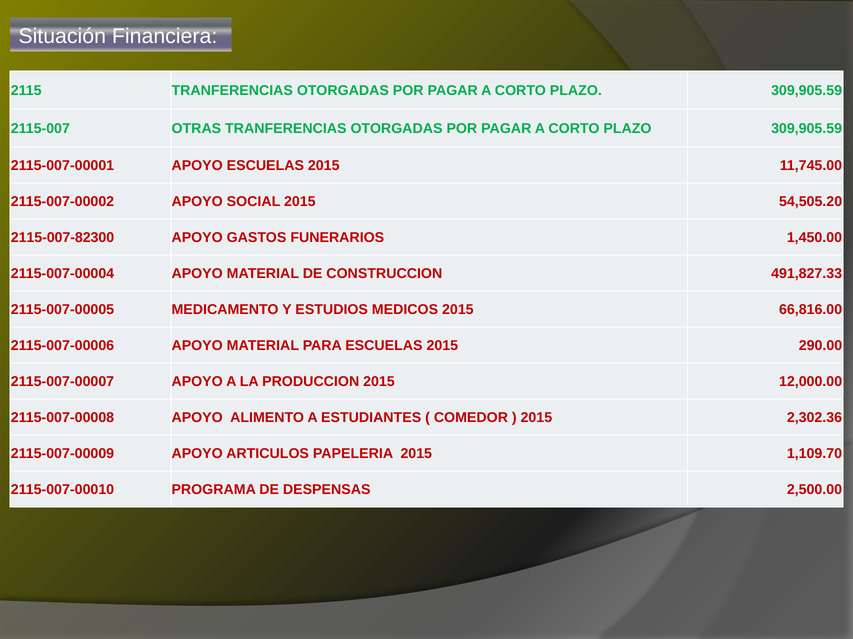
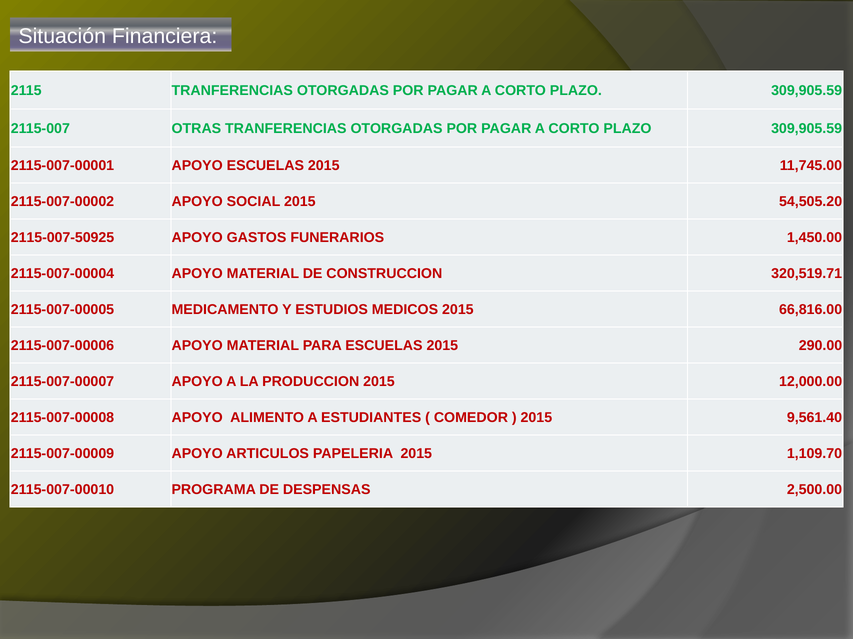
2115-007-82300: 2115-007-82300 -> 2115-007-50925
491,827.33: 491,827.33 -> 320,519.71
2,302.36: 2,302.36 -> 9,561.40
